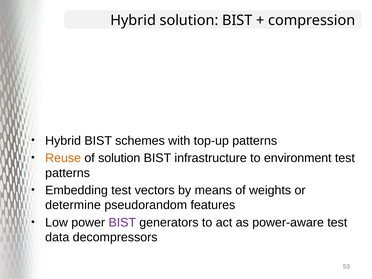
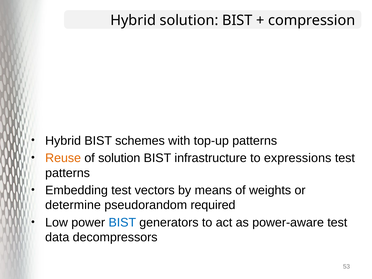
environment: environment -> expressions
features: features -> required
BIST at (122, 223) colour: purple -> blue
